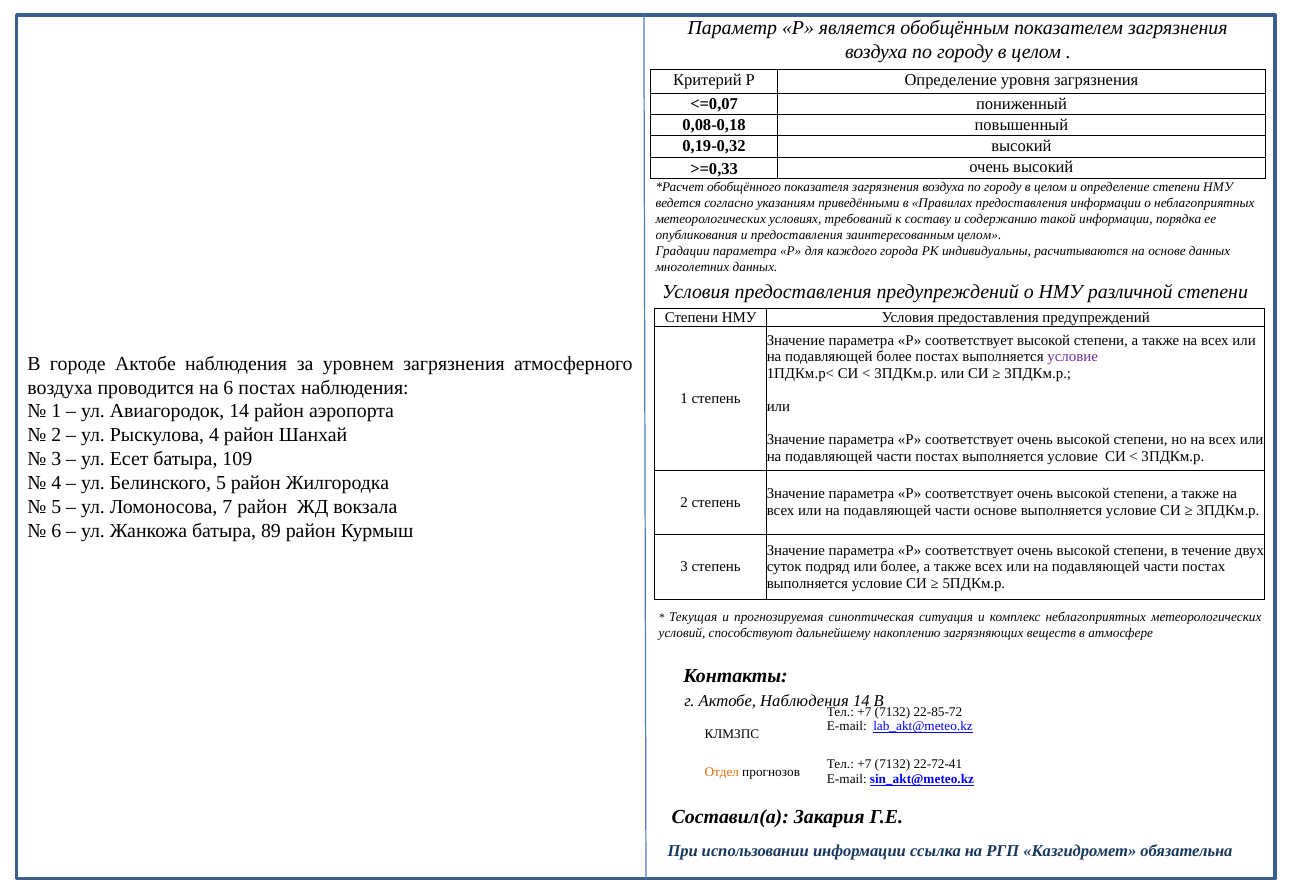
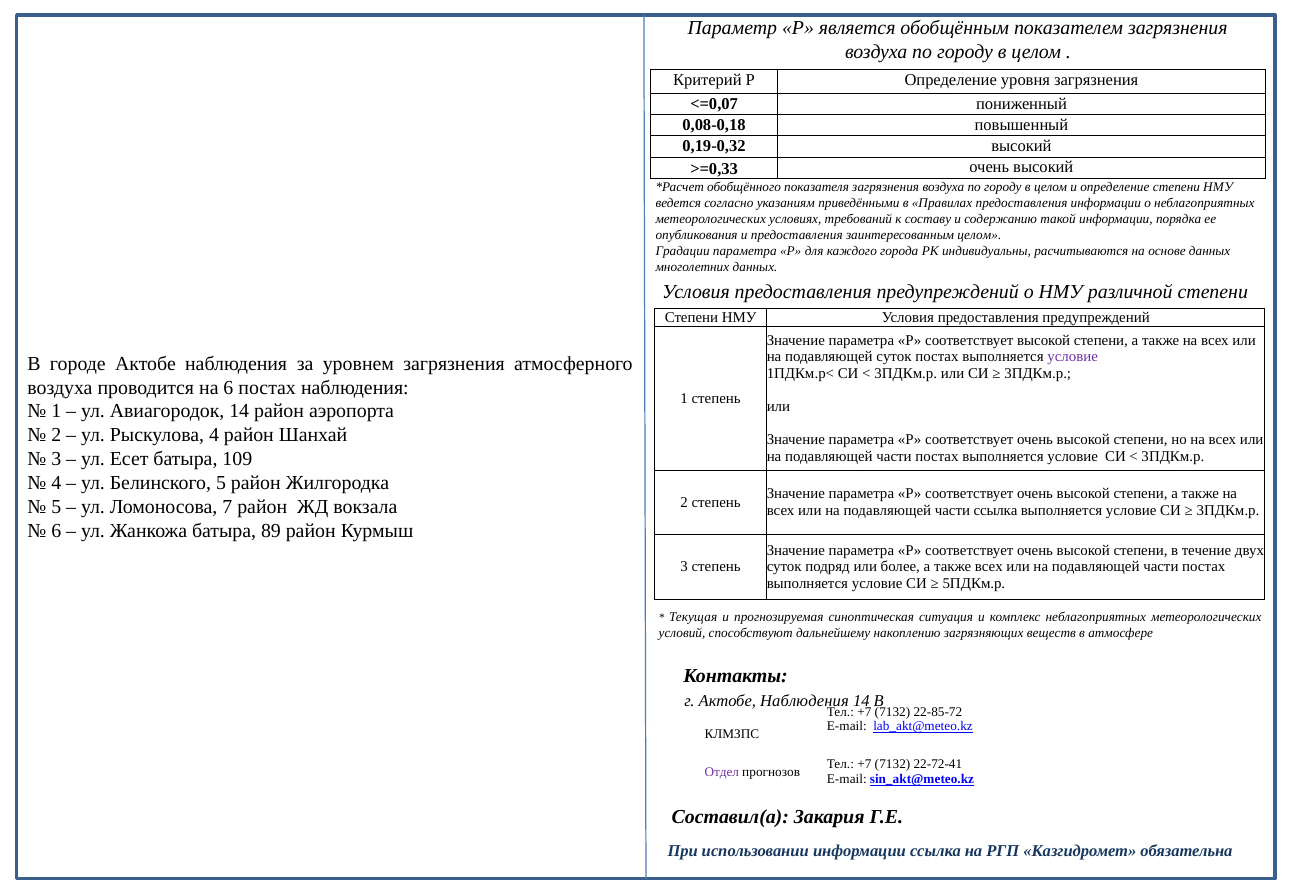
подавляющей более: более -> суток
части основе: основе -> ссылка
Отдел colour: orange -> purple
